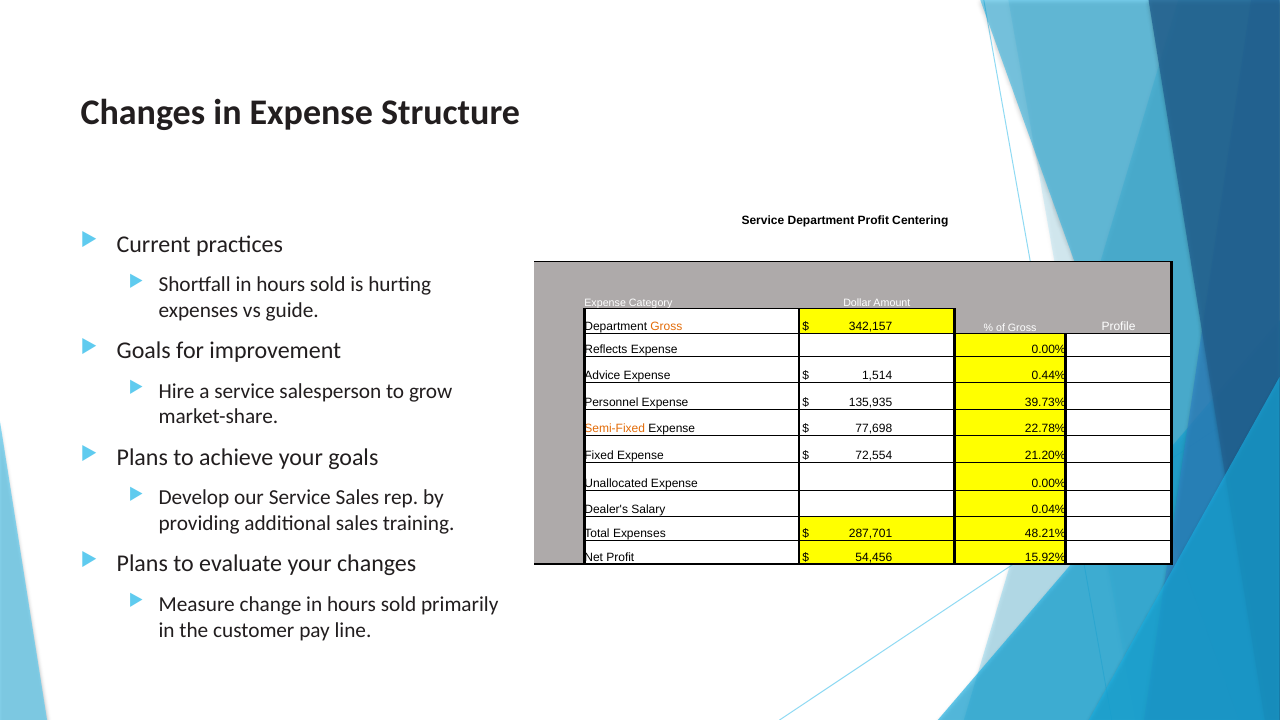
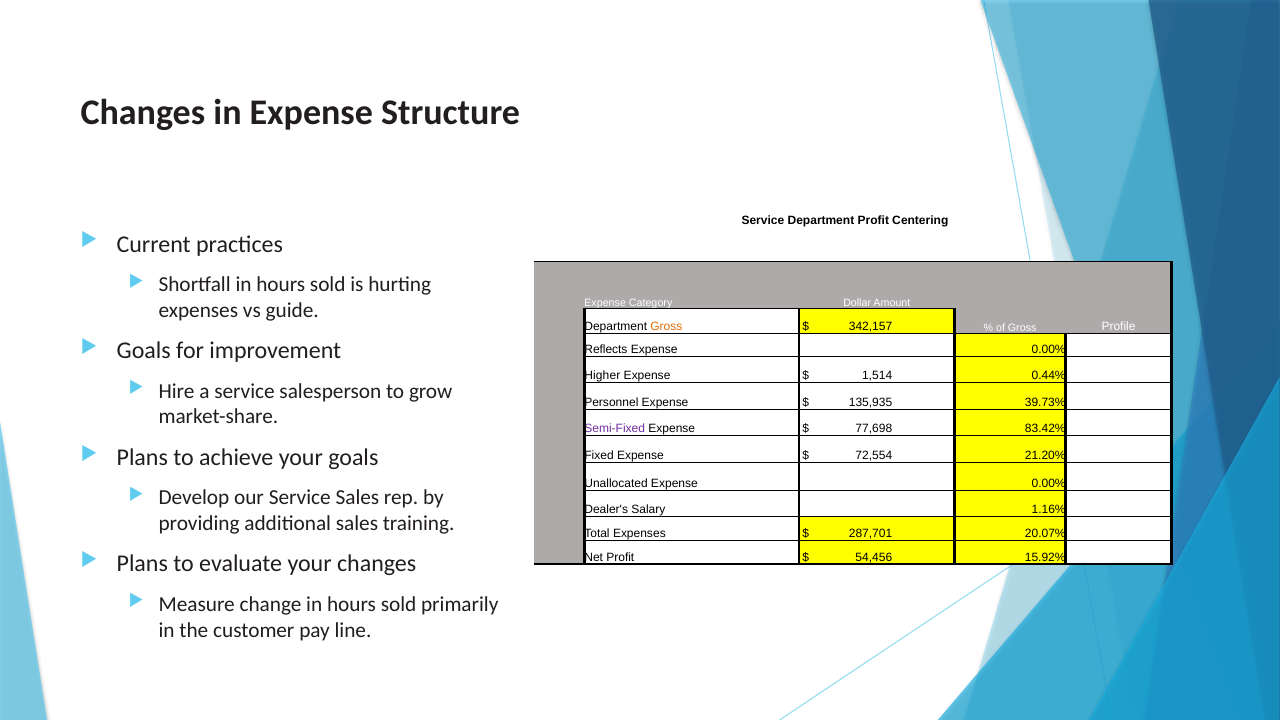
Advice: Advice -> Higher
Semi-Fixed colour: orange -> purple
22.78%: 22.78% -> 83.42%
0.04%: 0.04% -> 1.16%
48.21%: 48.21% -> 20.07%
